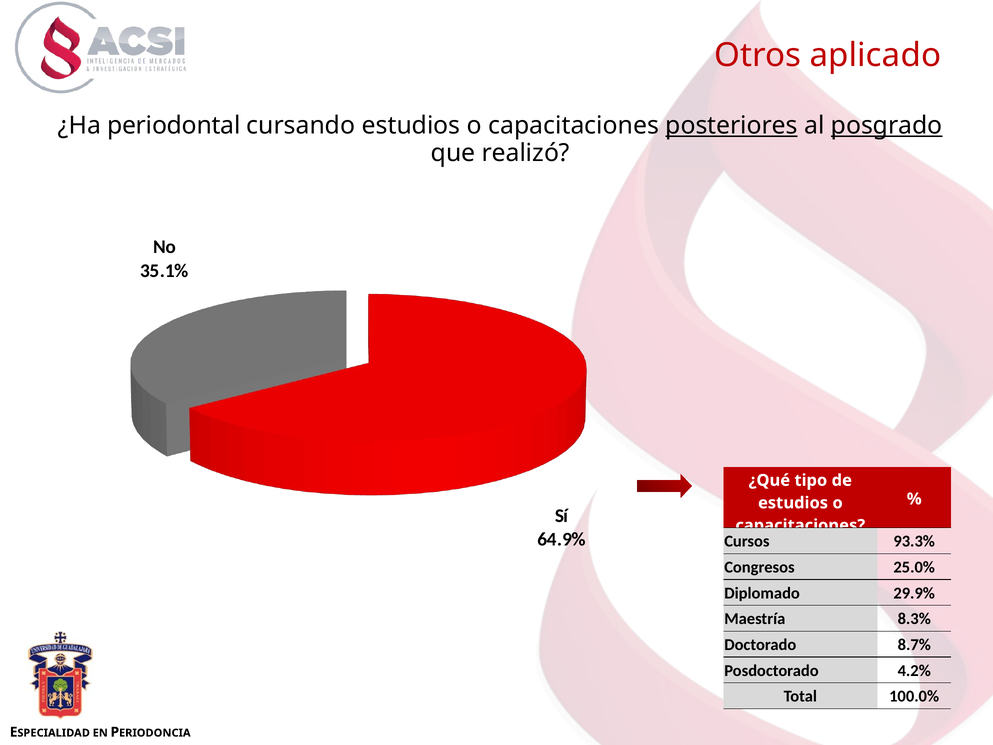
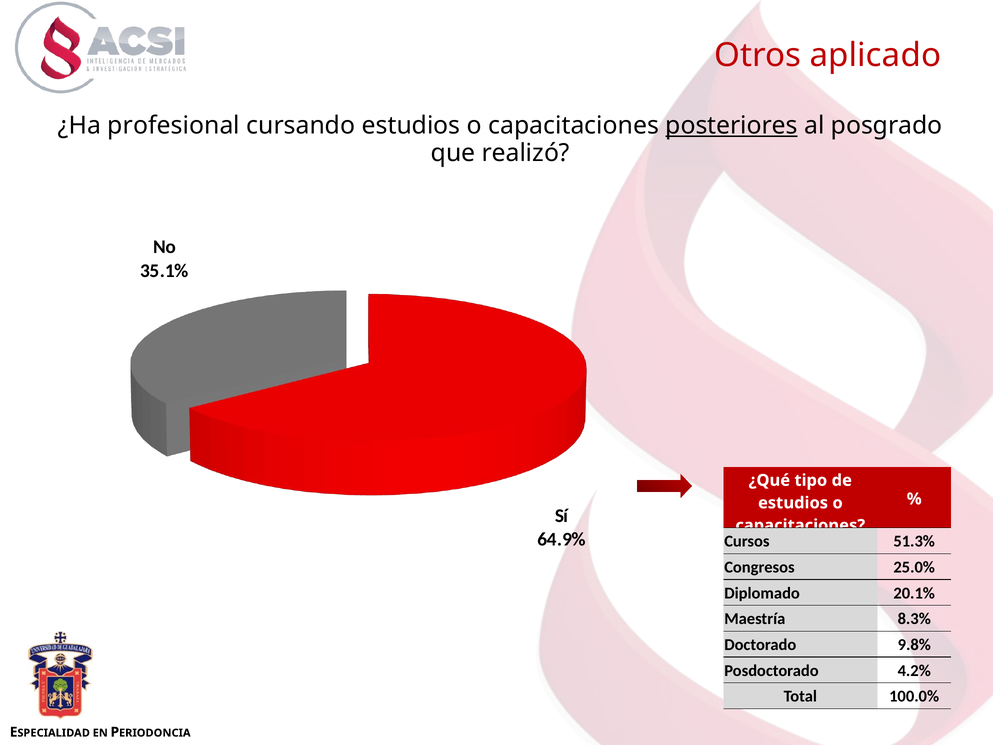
periodontal: periodontal -> profesional
posgrado underline: present -> none
93.3%: 93.3% -> 51.3%
29.9%: 29.9% -> 20.1%
8.7%: 8.7% -> 9.8%
